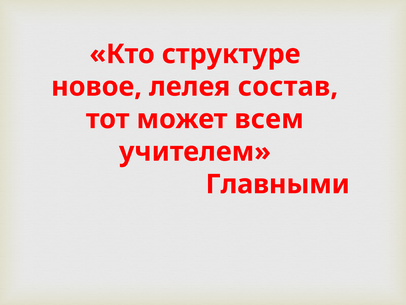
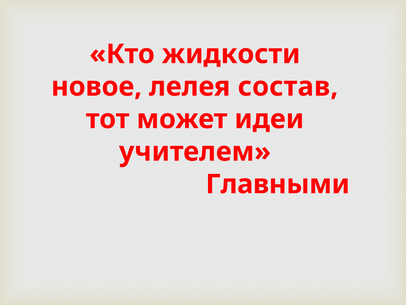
структуре: структуре -> жидкости
всем: всем -> идеи
